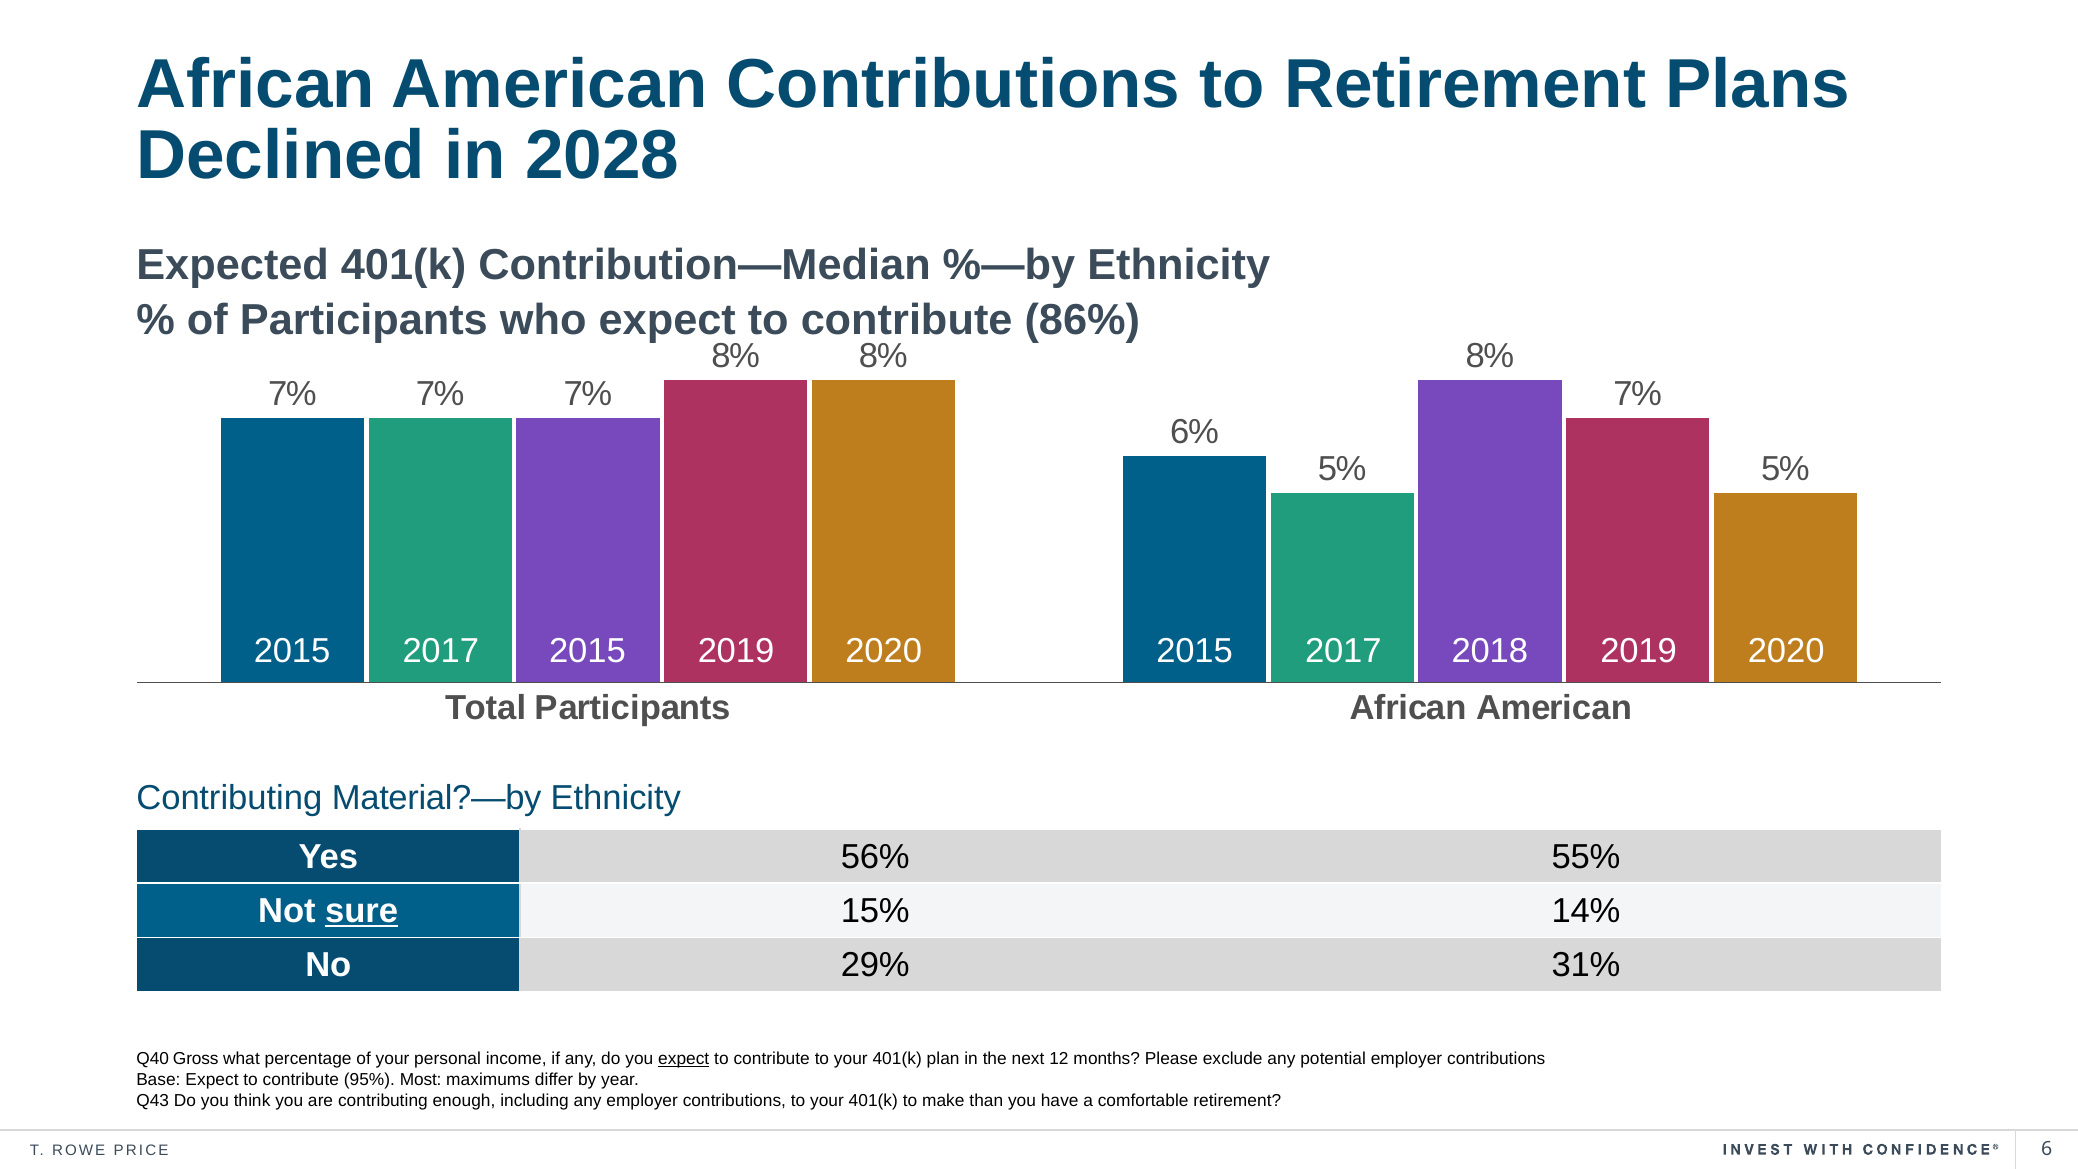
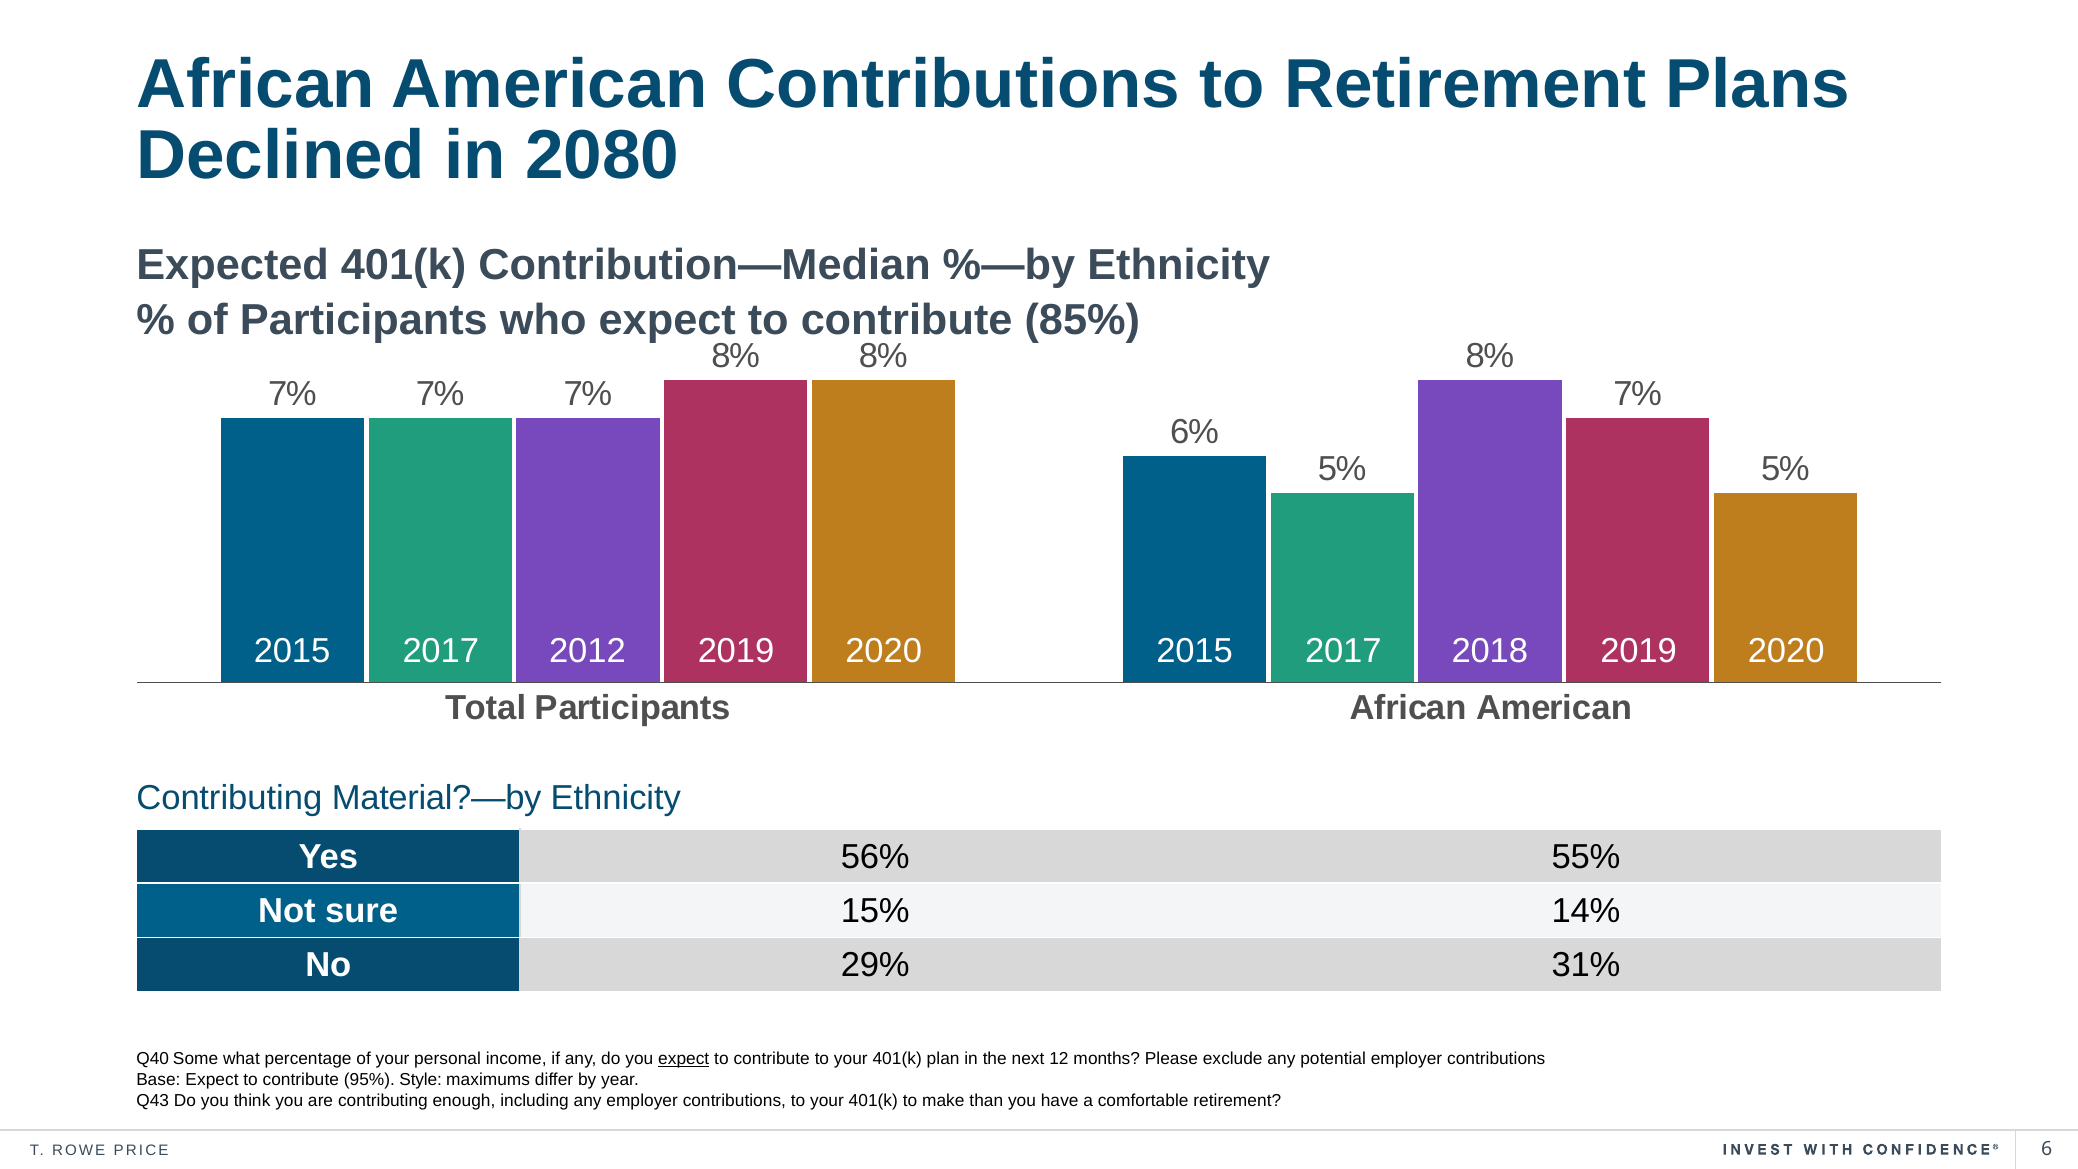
2028: 2028 -> 2080
86%: 86% -> 85%
2017 2015: 2015 -> 2012
sure underline: present -> none
Gross: Gross -> Some
Most: Most -> Style
